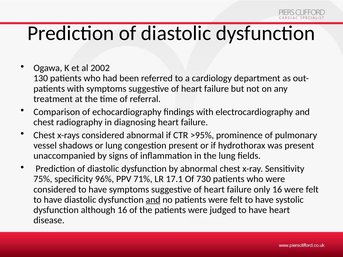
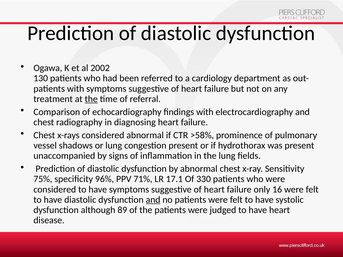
the at (91, 99) underline: none -> present
>95%: >95% -> >58%
730: 730 -> 330
although 16: 16 -> 89
